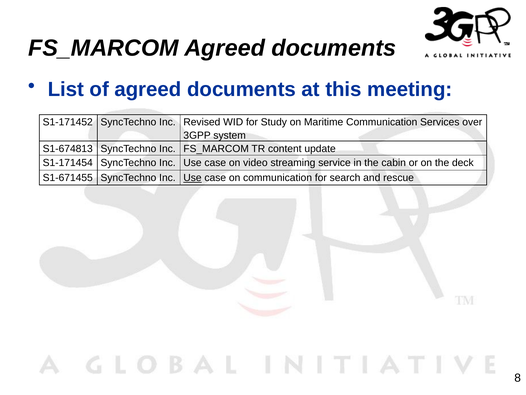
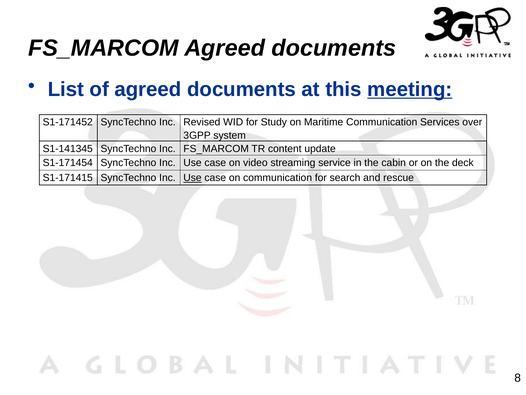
meeting underline: none -> present
S1-674813: S1-674813 -> S1-141345
S1-671455: S1-671455 -> S1-171415
